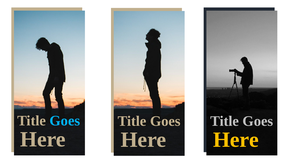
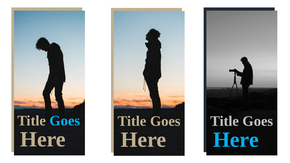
Here at (236, 140) colour: yellow -> light blue
